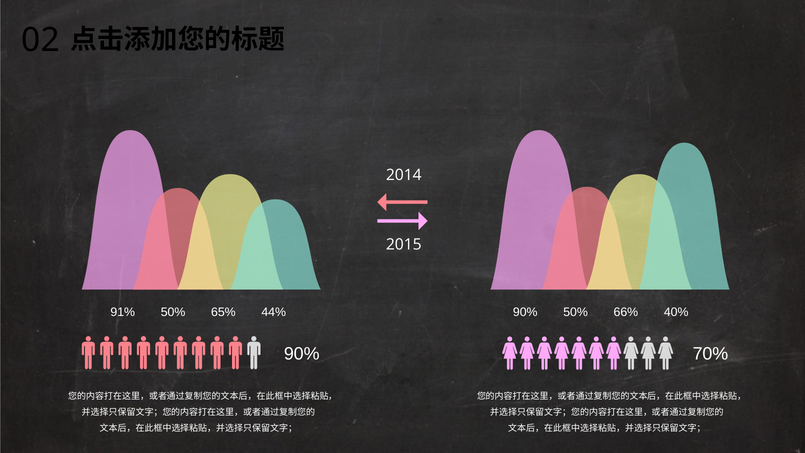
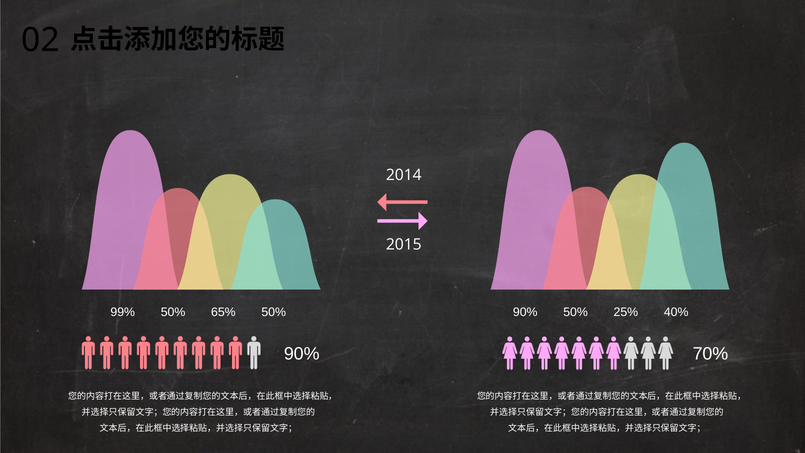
91%: 91% -> 99%
65% 44%: 44% -> 50%
66%: 66% -> 25%
